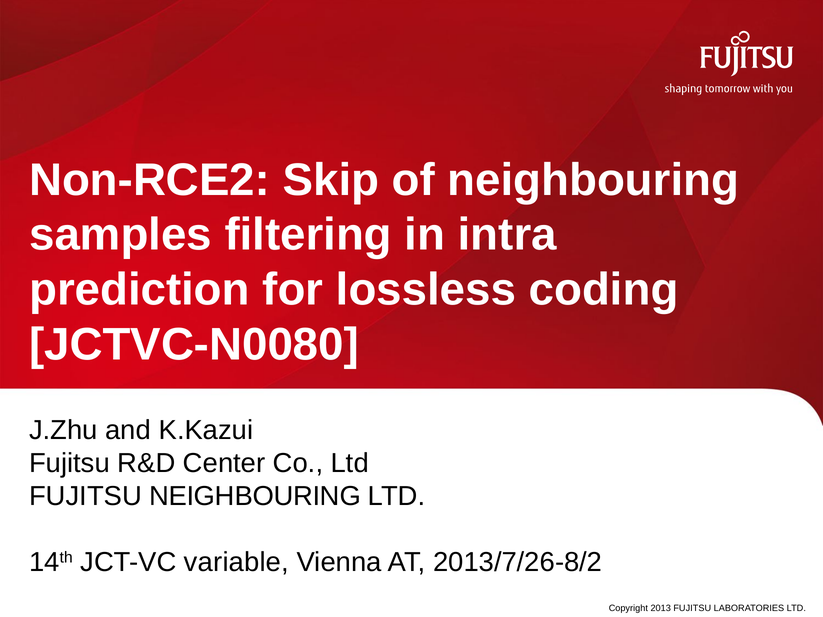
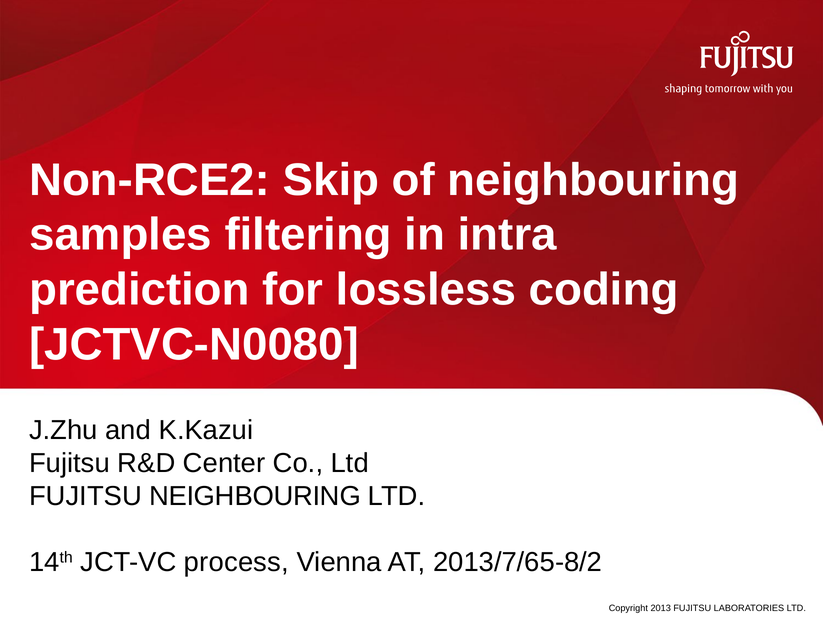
variable: variable -> process
2013/7/26-8/2: 2013/7/26-8/2 -> 2013/7/65-8/2
